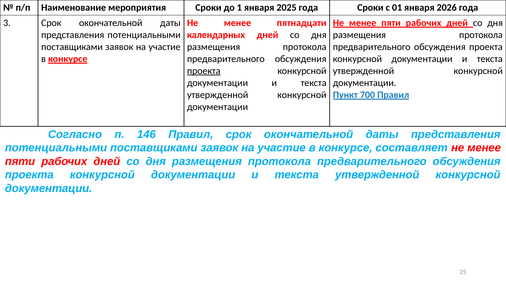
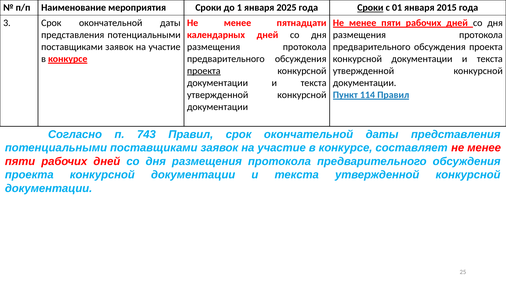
Сроки at (370, 8) underline: none -> present
2026: 2026 -> 2015
700: 700 -> 114
146: 146 -> 743
